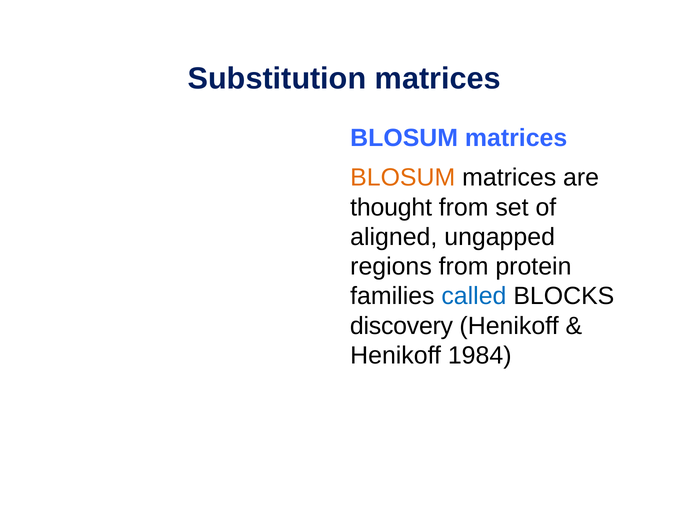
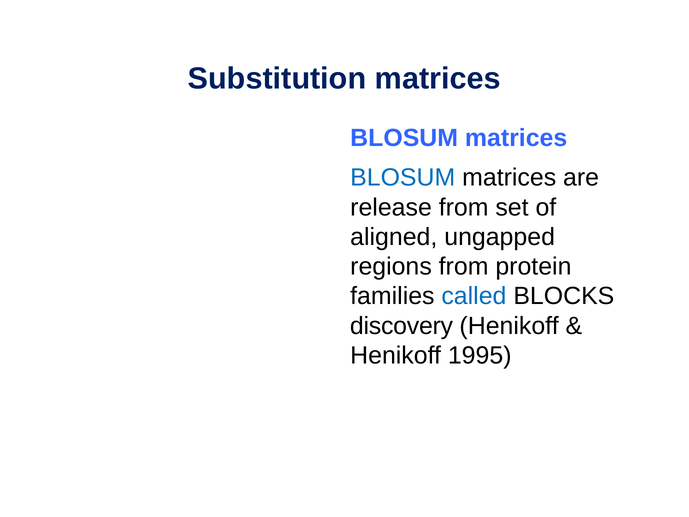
BLOSUM at (403, 178) colour: orange -> blue
thought: thought -> release
1984: 1984 -> 1995
